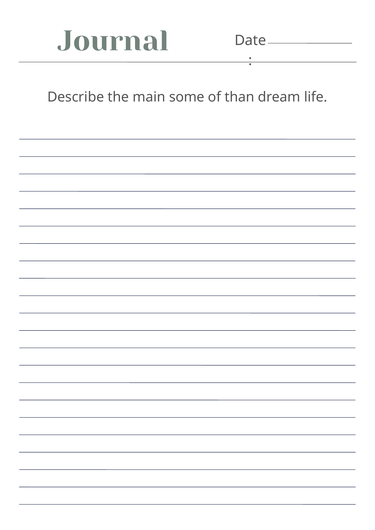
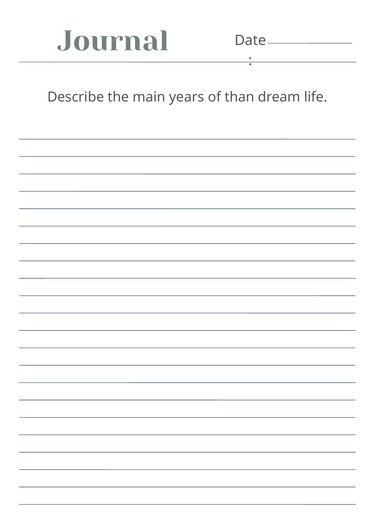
some: some -> years
